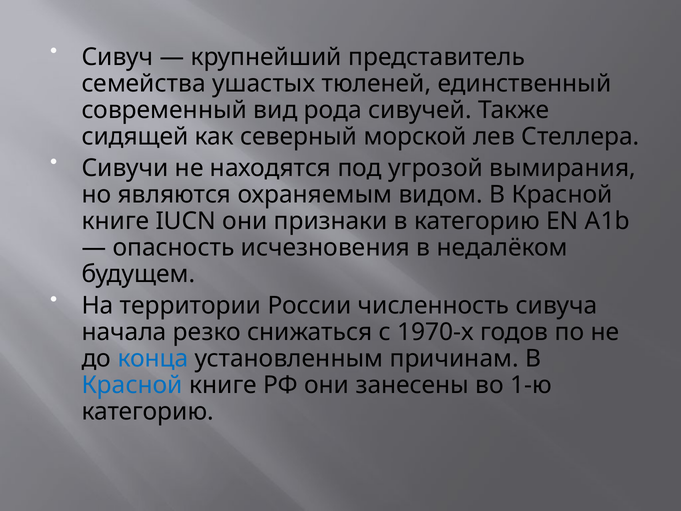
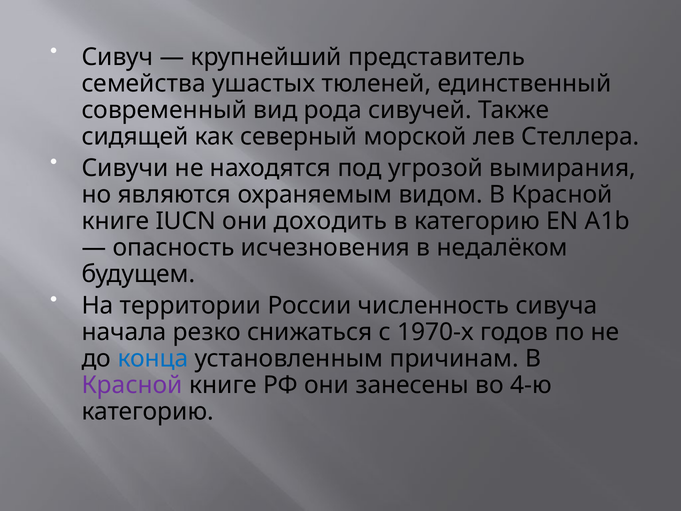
признаки: признаки -> доходить
Красной at (132, 385) colour: blue -> purple
1-ю: 1-ю -> 4-ю
